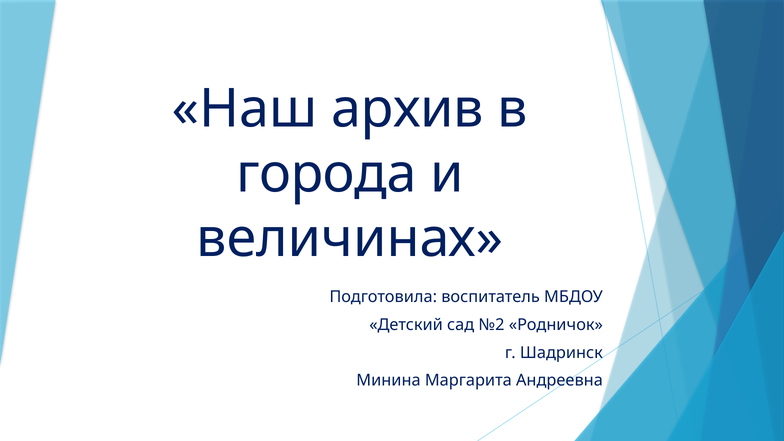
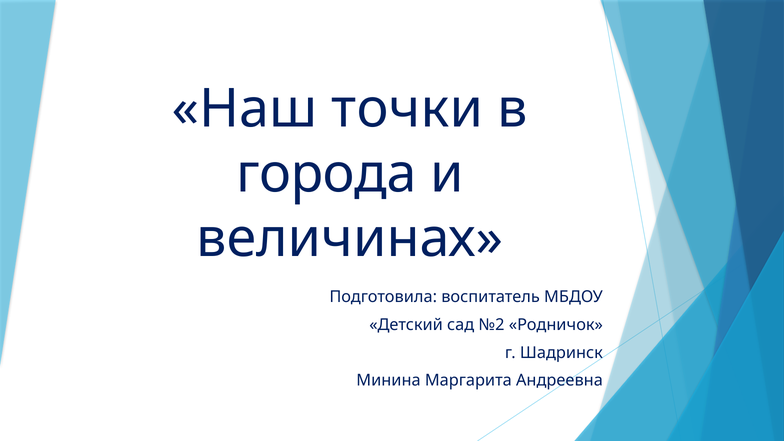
архив: архив -> точки
